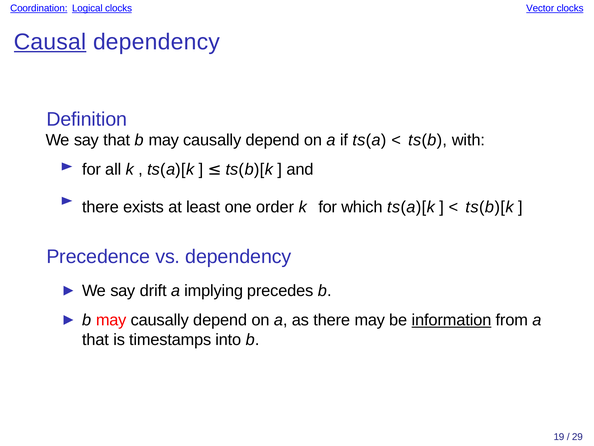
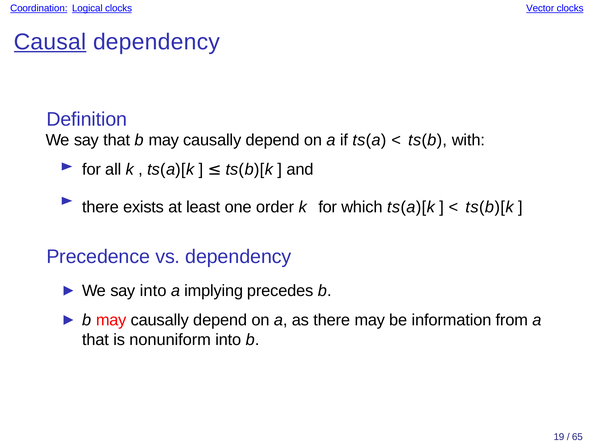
say drift: drift -> into
information underline: present -> none
timestamps: timestamps -> nonuniform
29: 29 -> 65
